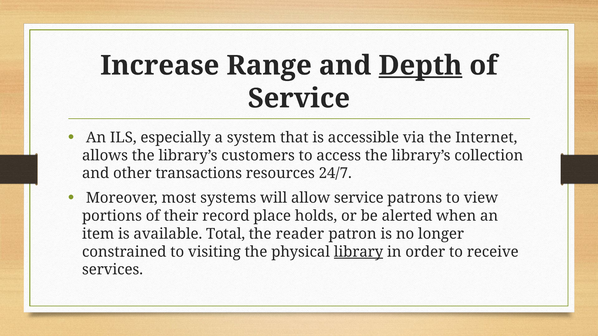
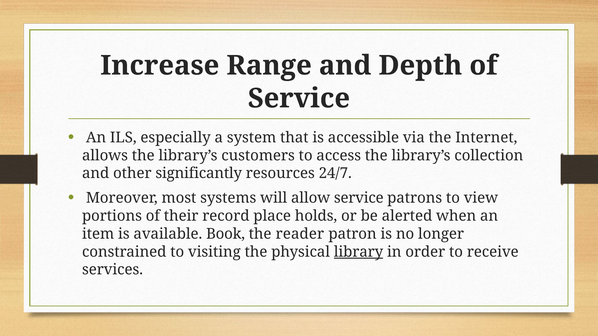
Depth underline: present -> none
transactions: transactions -> significantly
Total: Total -> Book
